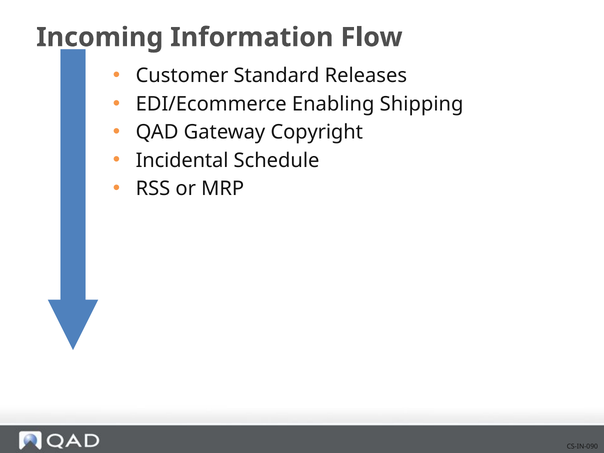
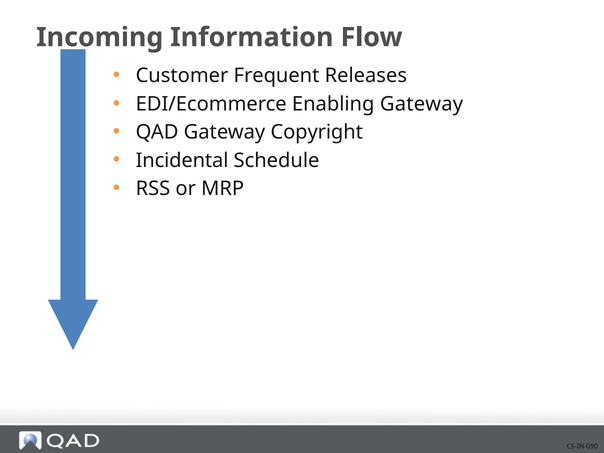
Standard: Standard -> Frequent
Enabling Shipping: Shipping -> Gateway
